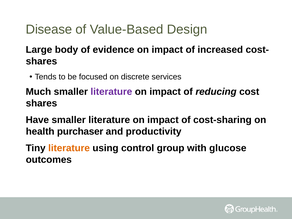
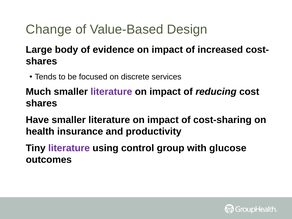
Disease: Disease -> Change
purchaser: purchaser -> insurance
literature at (69, 148) colour: orange -> purple
